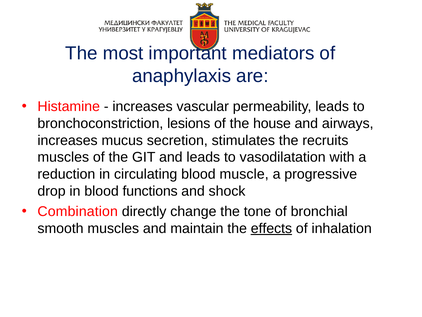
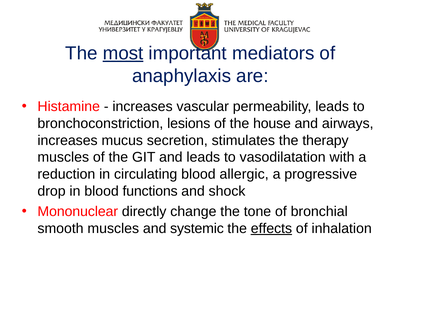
most underline: none -> present
recruits: recruits -> therapy
muscle: muscle -> allergic
Combination: Combination -> Mononuclear
maintain: maintain -> systemic
